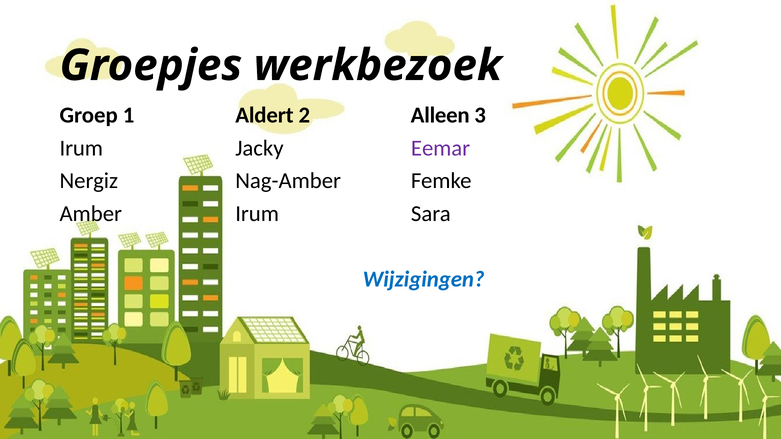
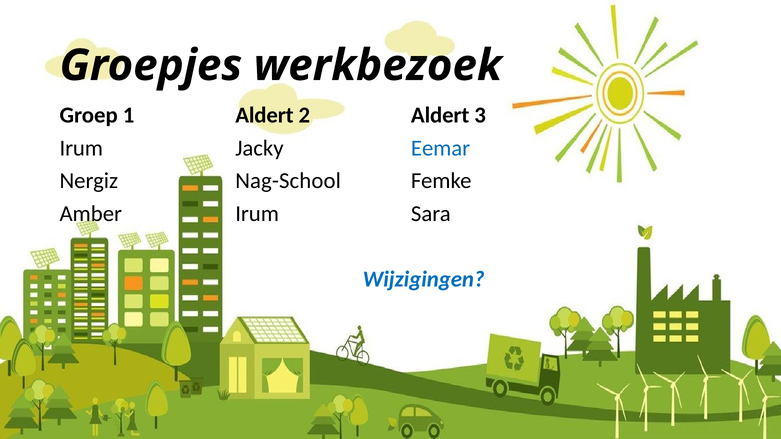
2 Alleen: Alleen -> Aldert
Eemar colour: purple -> blue
Nag-Amber: Nag-Amber -> Nag-School
